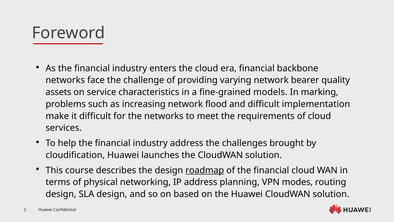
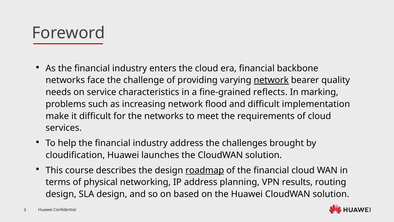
network at (271, 80) underline: none -> present
assets: assets -> needs
models: models -> reflects
modes: modes -> results
